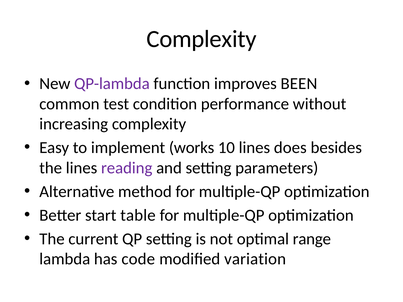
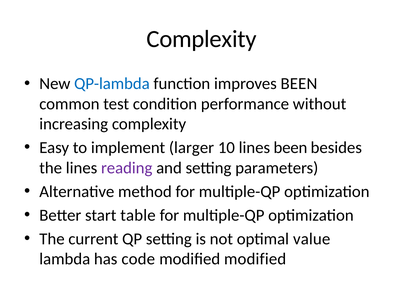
QP-lambda colour: purple -> blue
works: works -> larger
lines does: does -> been
range: range -> value
modified variation: variation -> modified
